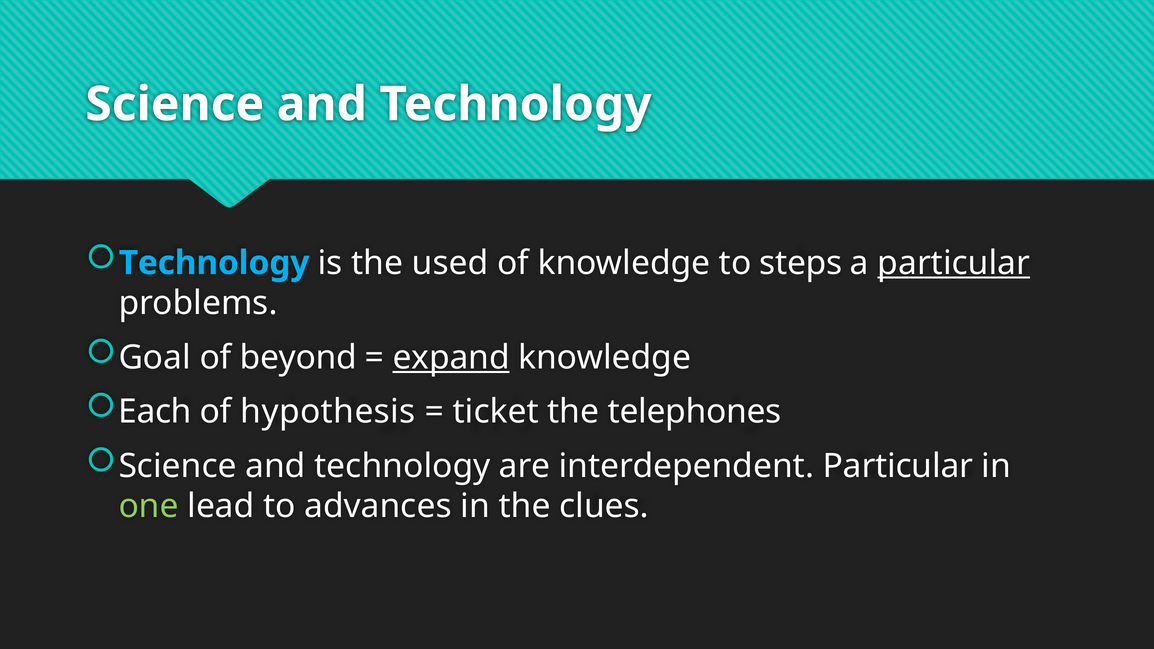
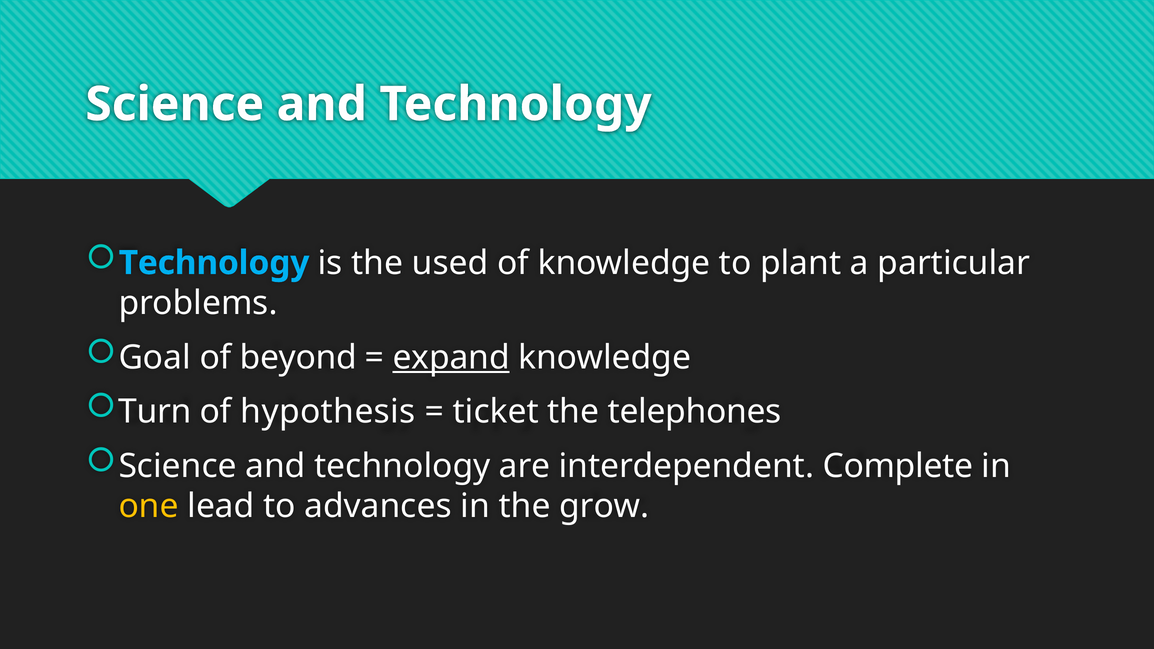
steps: steps -> plant
particular at (954, 263) underline: present -> none
Each: Each -> Turn
interdependent Particular: Particular -> Complete
one colour: light green -> yellow
clues: clues -> grow
